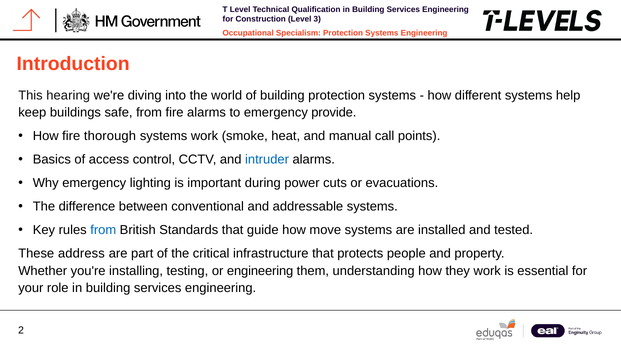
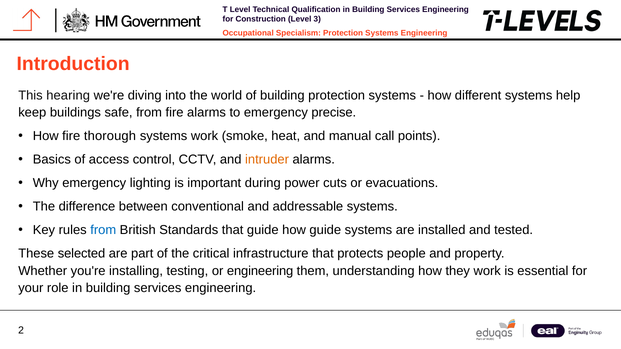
provide: provide -> precise
intruder colour: blue -> orange
how move: move -> guide
address: address -> selected
